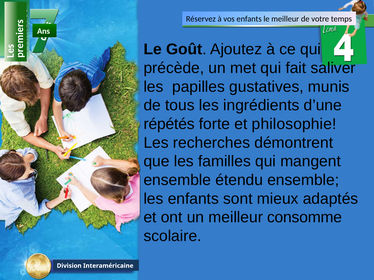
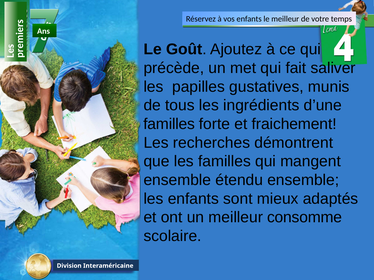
répétés at (169, 124): répétés -> familles
philosophie: philosophie -> fraichement
